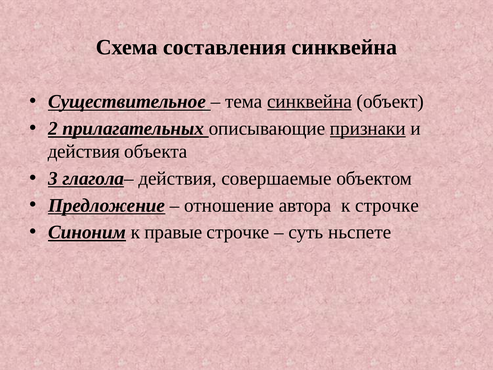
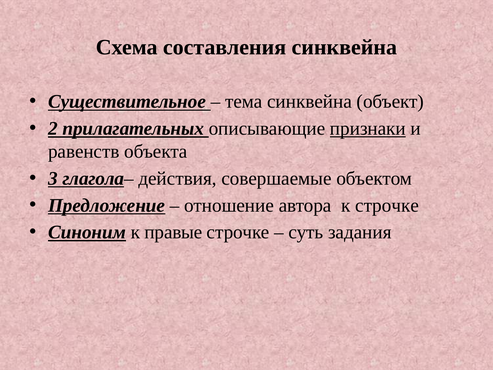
синквейна at (310, 102) underline: present -> none
действия at (84, 151): действия -> равенств
ньспете: ньспете -> задания
